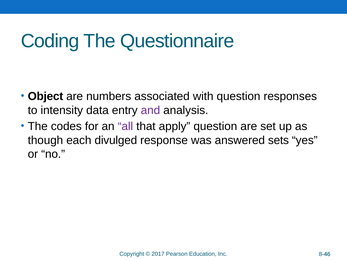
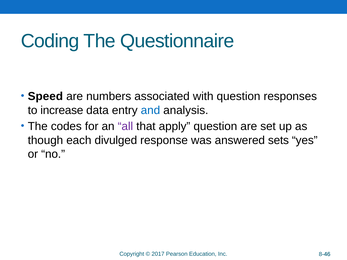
Object: Object -> Speed
intensity: intensity -> increase
and colour: purple -> blue
